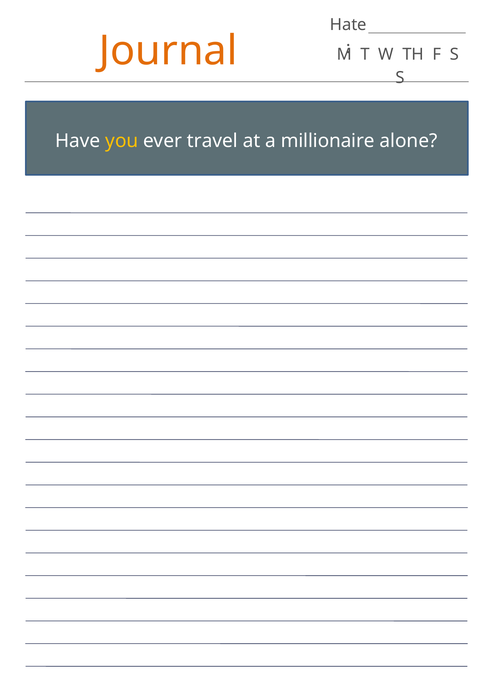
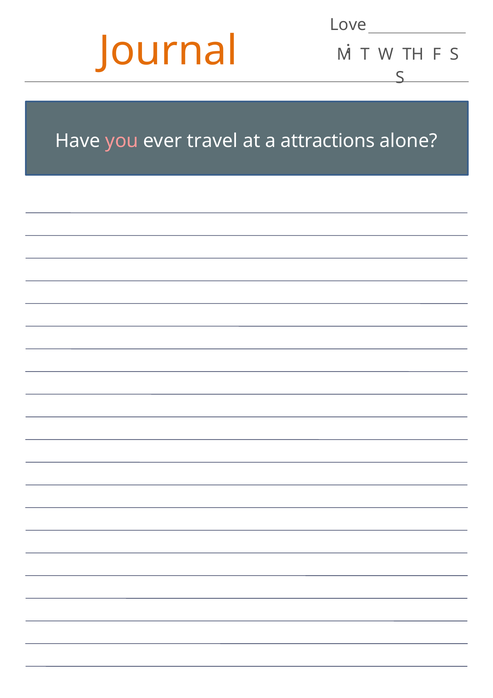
Hate: Hate -> Love
you colour: yellow -> pink
millionaire: millionaire -> attractions
